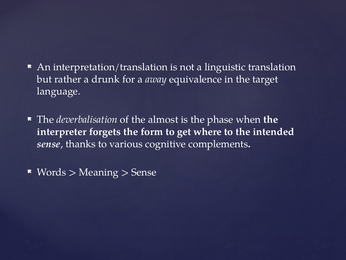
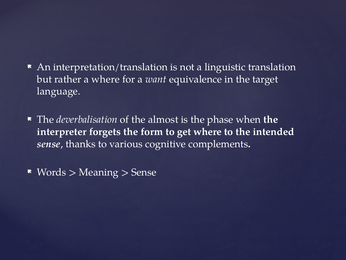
a drunk: drunk -> where
away: away -> want
